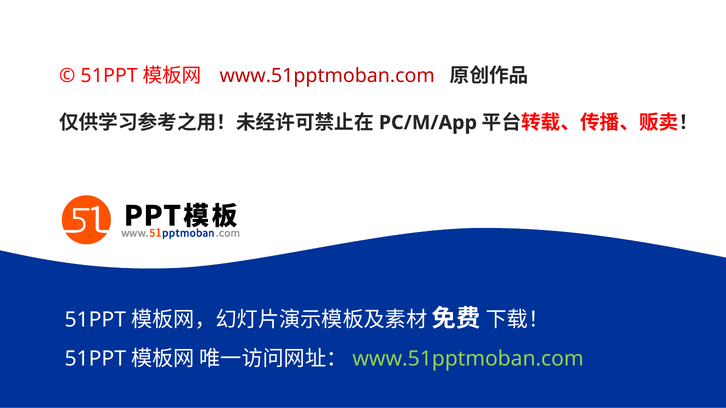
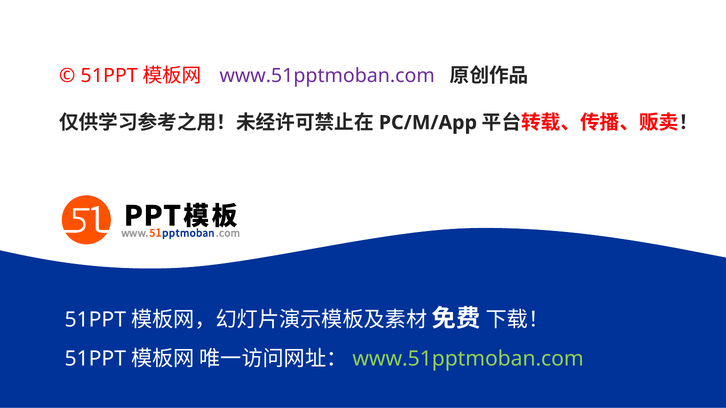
www.51pptmoban.com at (327, 76) colour: red -> purple
